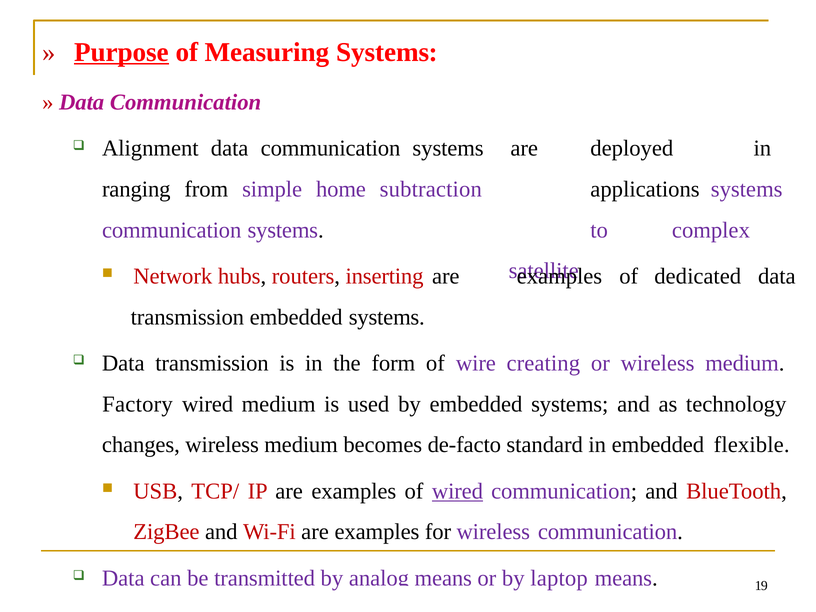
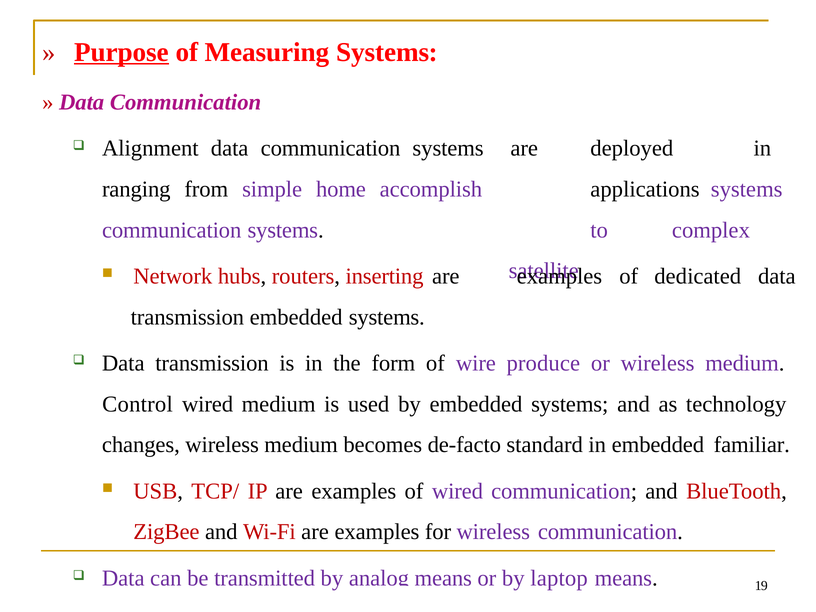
subtraction: subtraction -> accomplish
creating: creating -> produce
Factory: Factory -> Control
flexible: flexible -> familiar
wired at (457, 491) underline: present -> none
